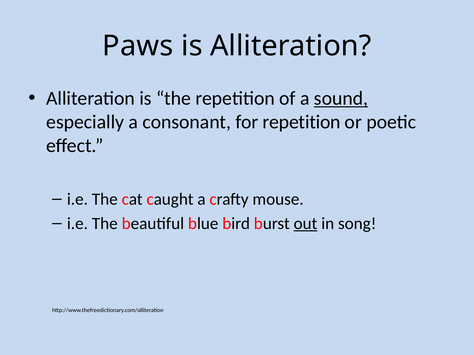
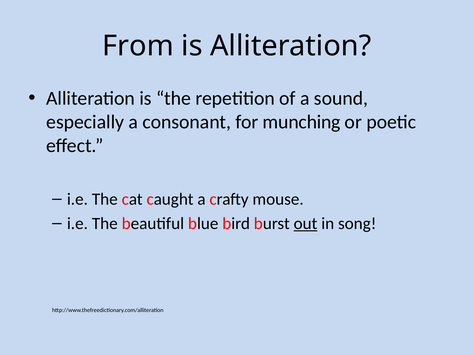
Paws: Paws -> From
sound underline: present -> none
for repetition: repetition -> munching
